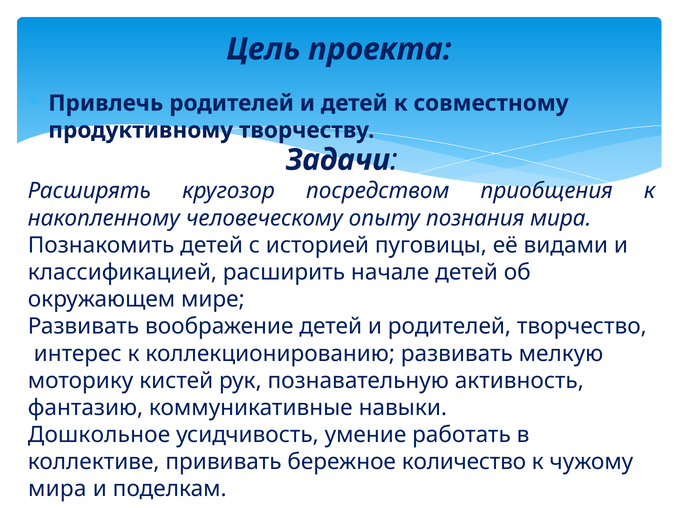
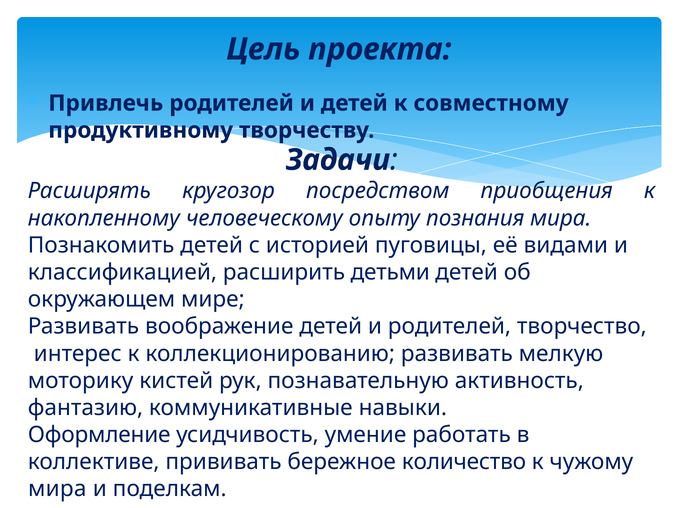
начале: начале -> детьми
Дошкольное: Дошкольное -> Оформление
